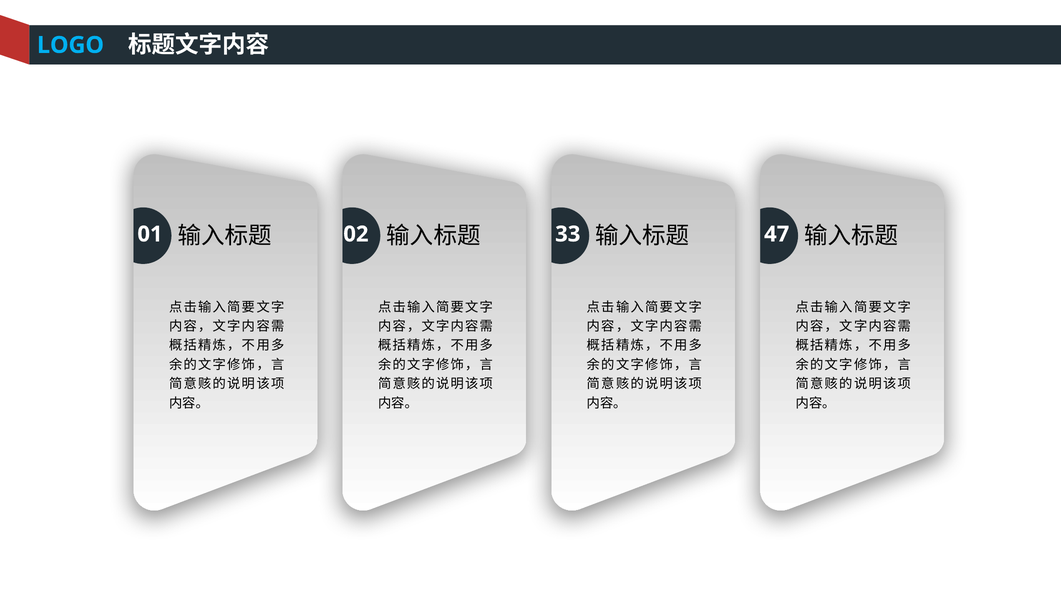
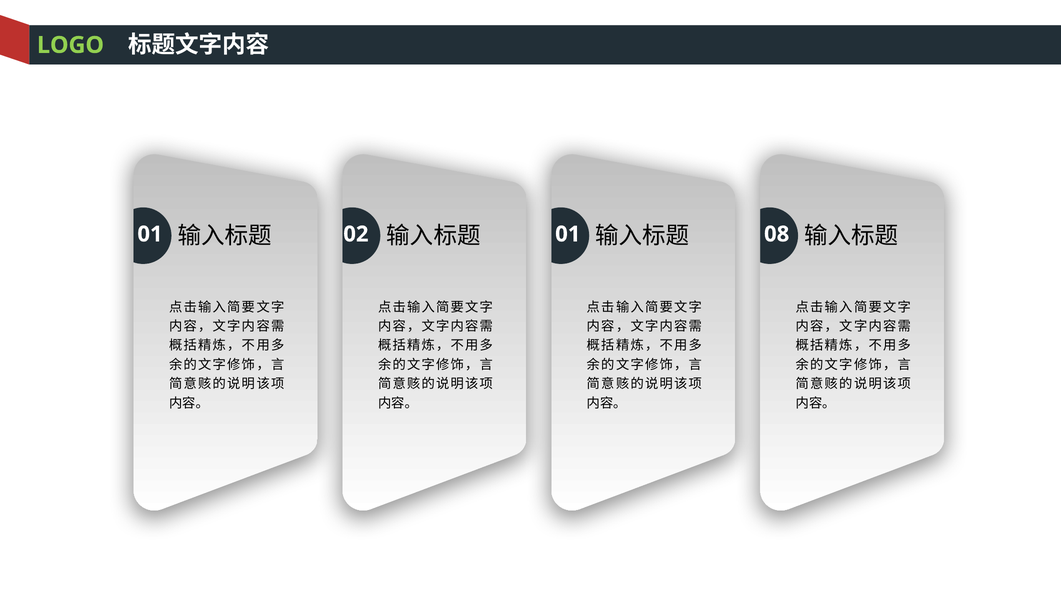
LOGO colour: light blue -> light green
33 at (568, 234): 33 -> 01
47: 47 -> 08
